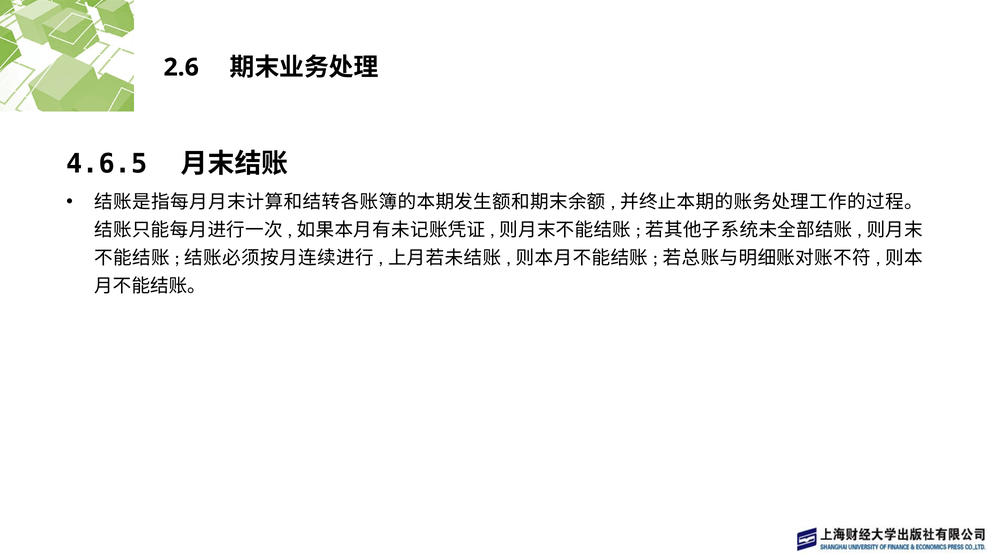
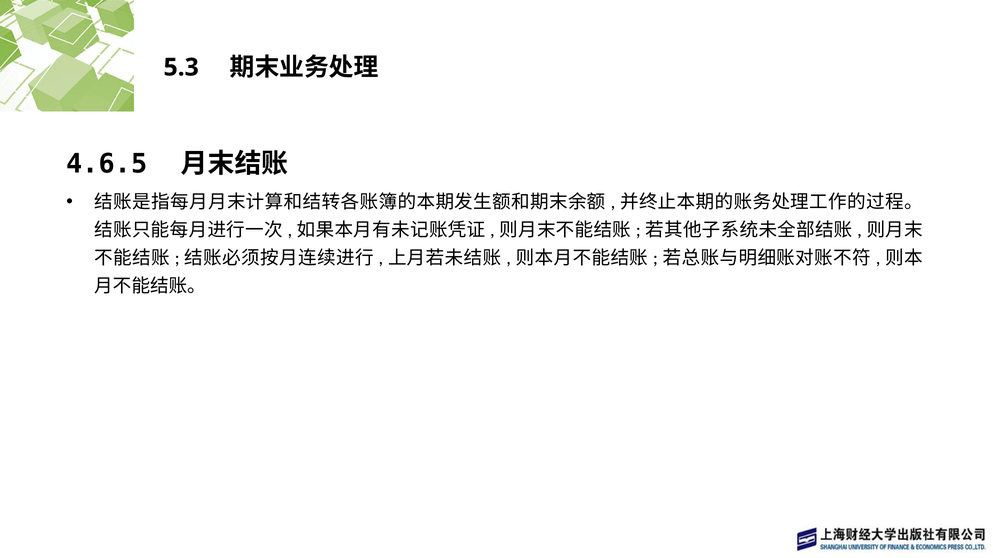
2.6: 2.6 -> 5.3
